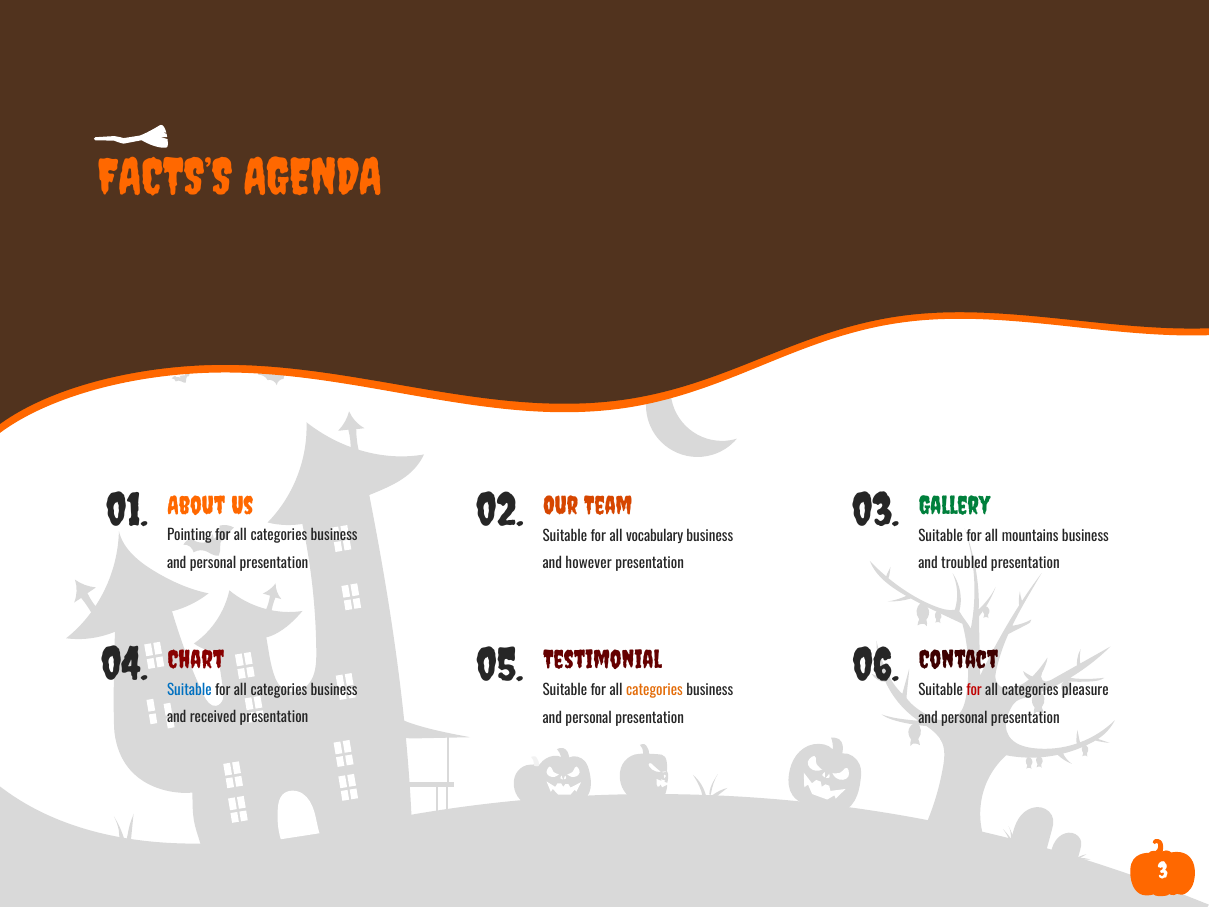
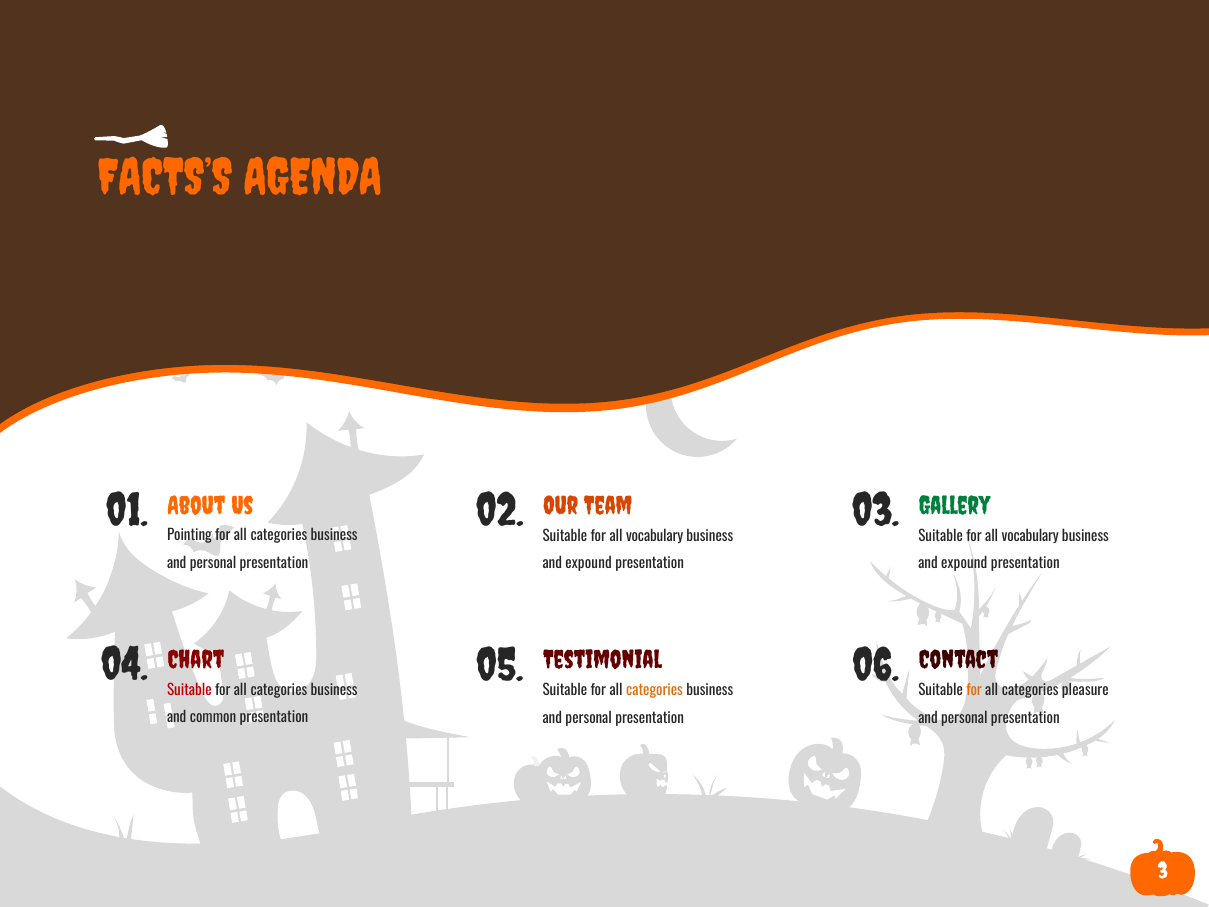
mountains at (1030, 536): mountains -> vocabulary
however at (589, 564): however -> expound
troubled at (964, 564): troubled -> expound
Suitable at (189, 690) colour: blue -> red
for at (974, 691) colour: red -> orange
received: received -> common
